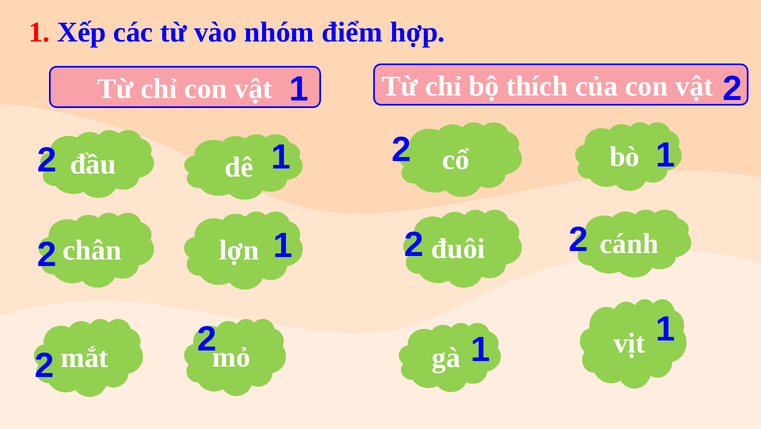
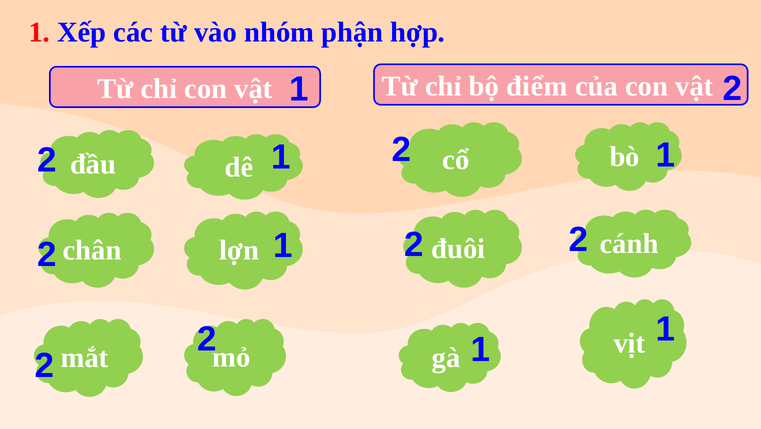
điểm: điểm -> phận
thích: thích -> điểm
